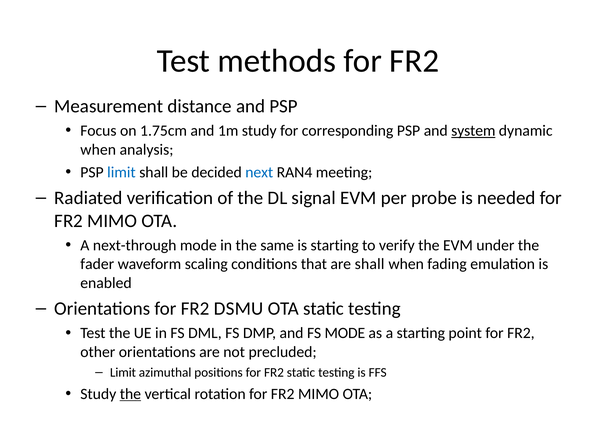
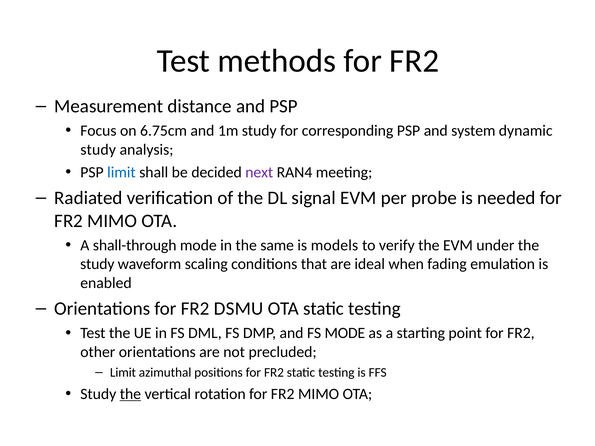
1.75cm: 1.75cm -> 6.75cm
system underline: present -> none
when at (98, 150): when -> study
next colour: blue -> purple
next-through: next-through -> shall-through
is starting: starting -> models
fader at (97, 264): fader -> study
are shall: shall -> ideal
